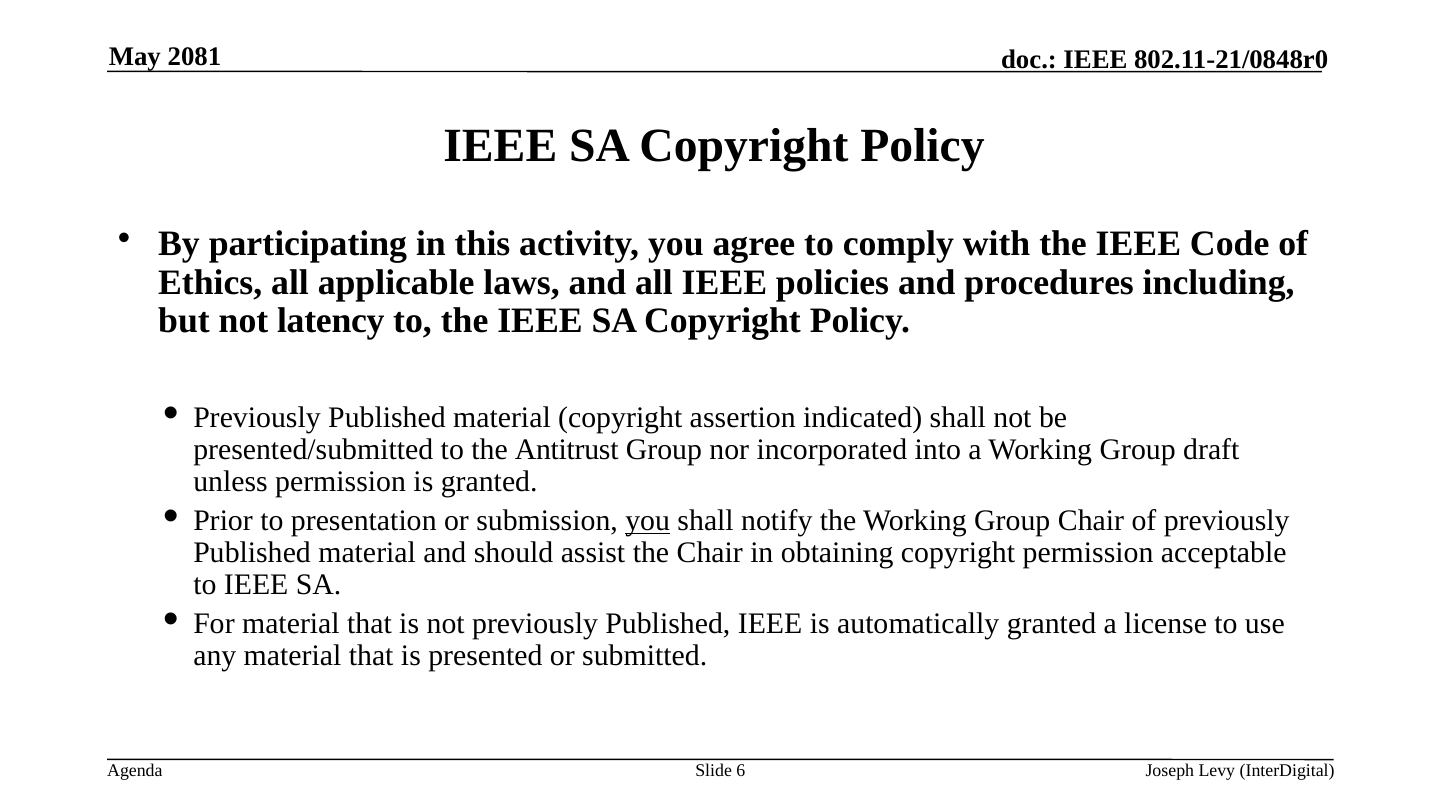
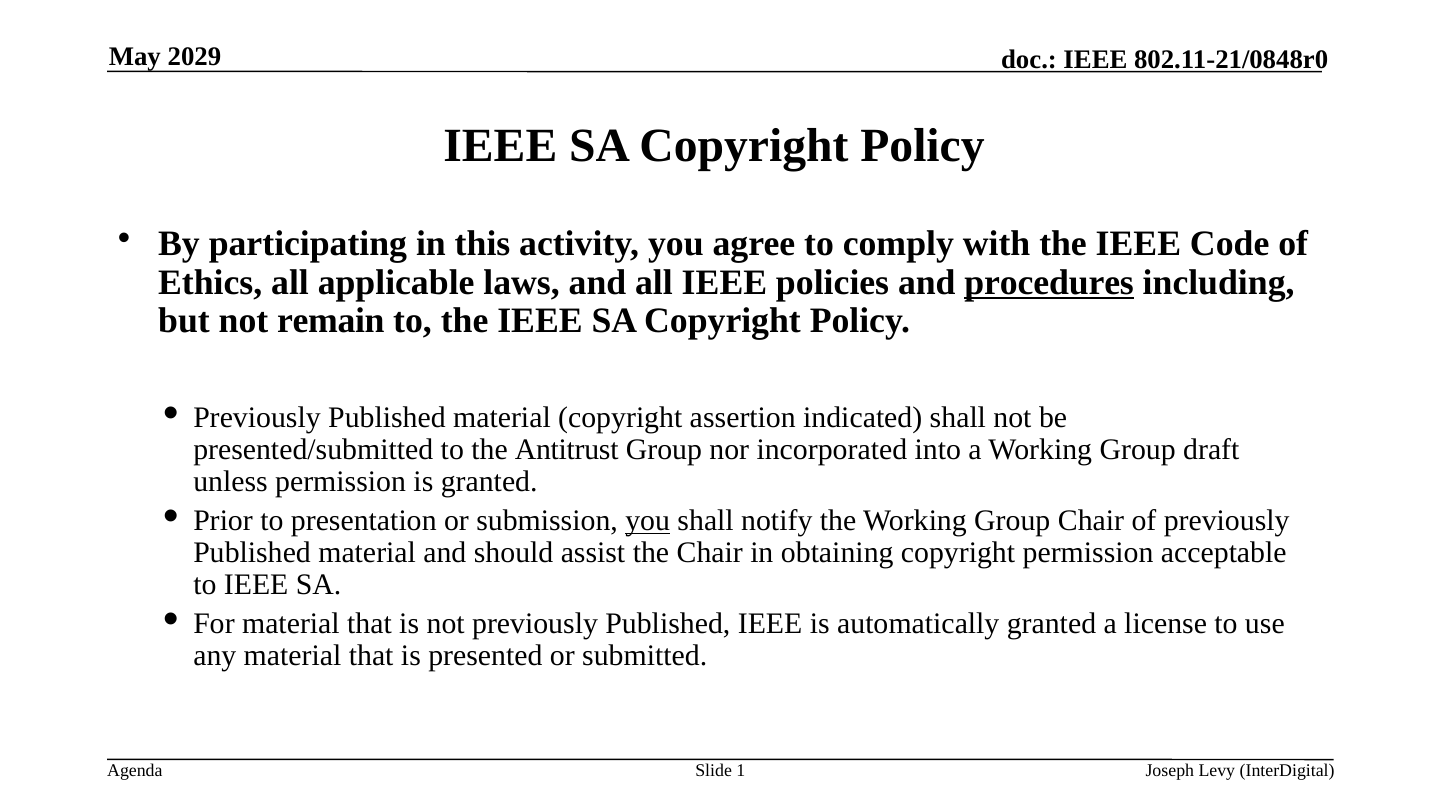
2081: 2081 -> 2029
procedures underline: none -> present
latency: latency -> remain
6: 6 -> 1
